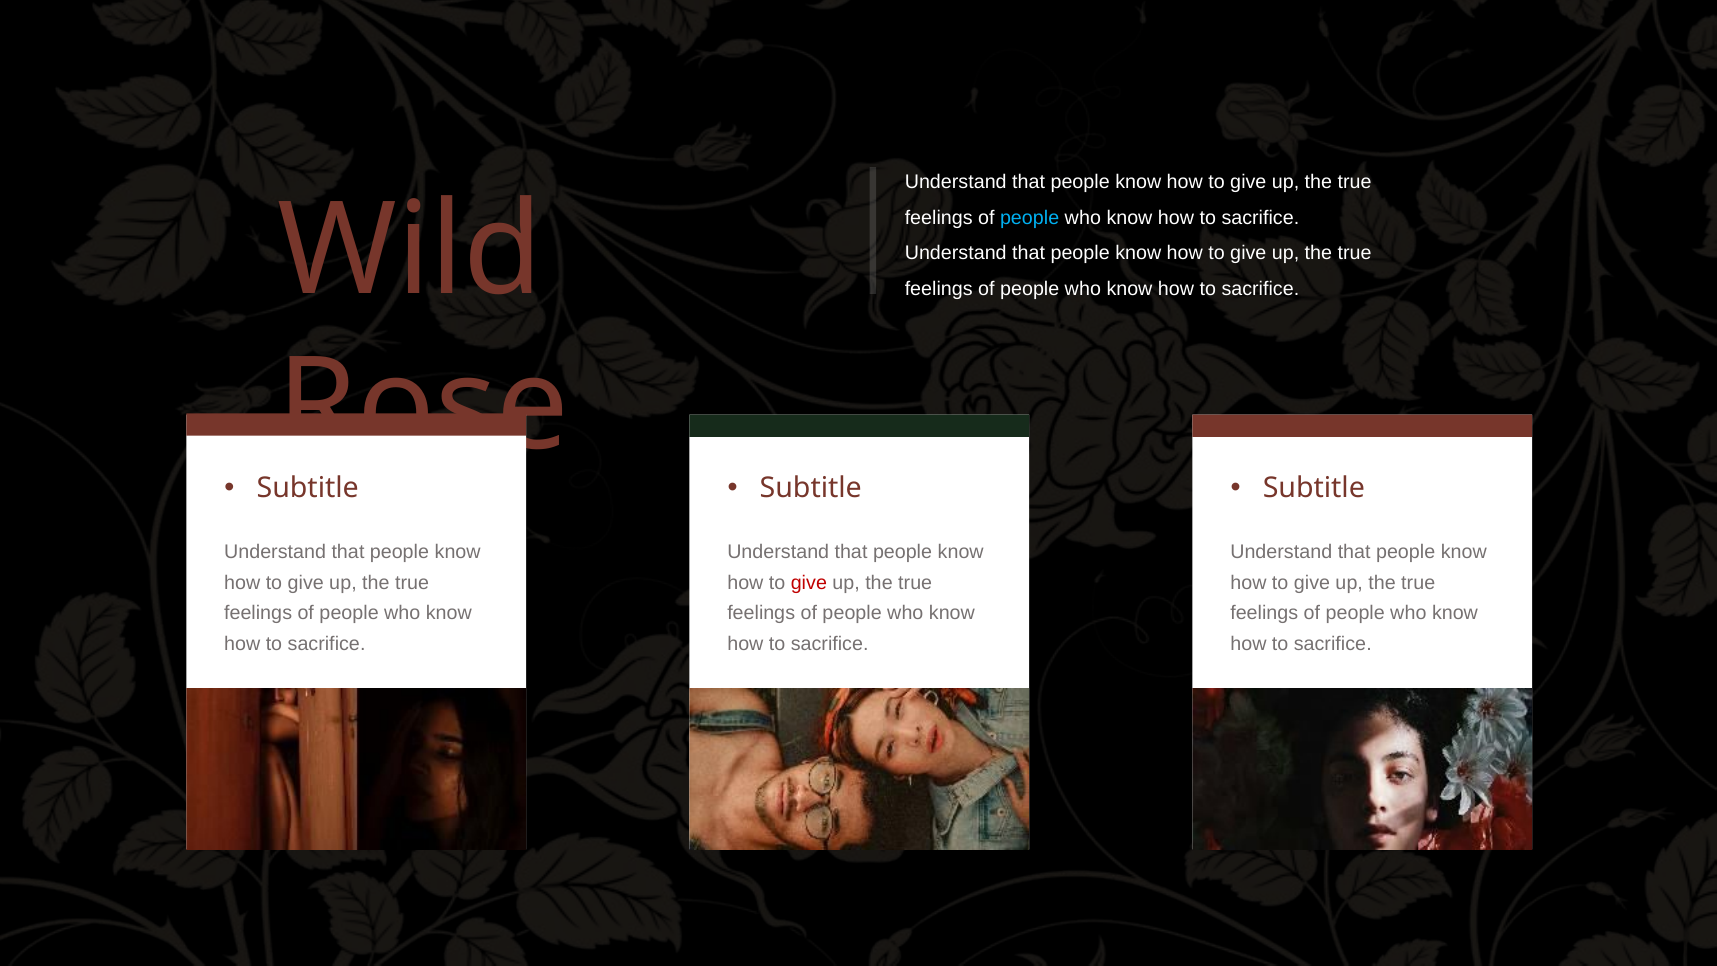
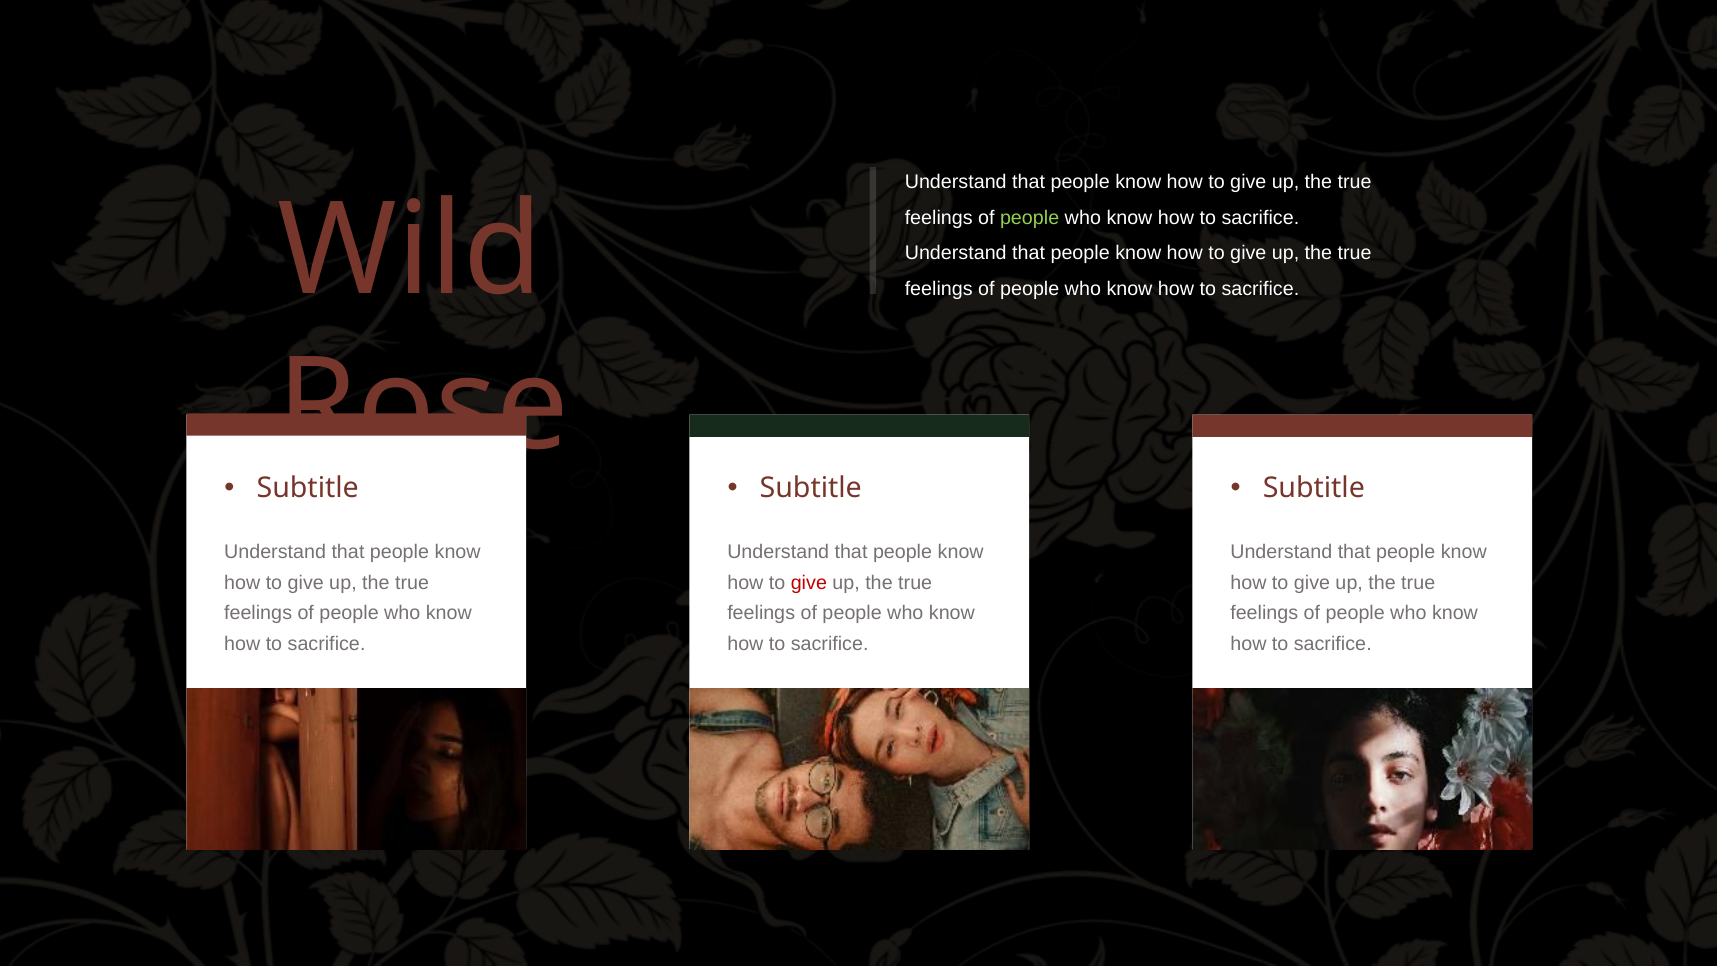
people at (1030, 218) colour: light blue -> light green
